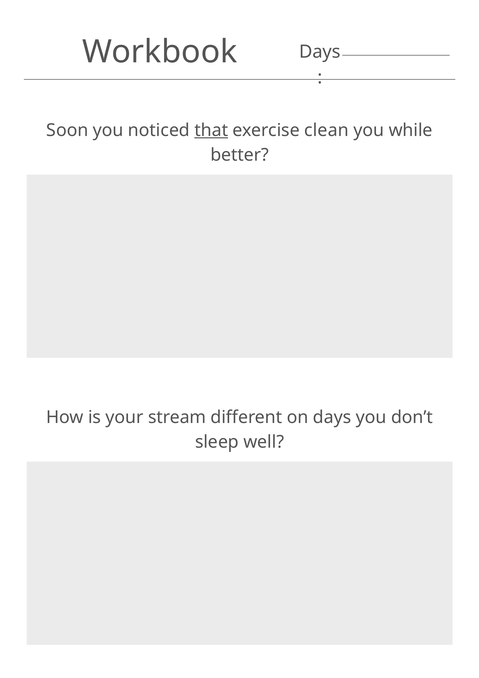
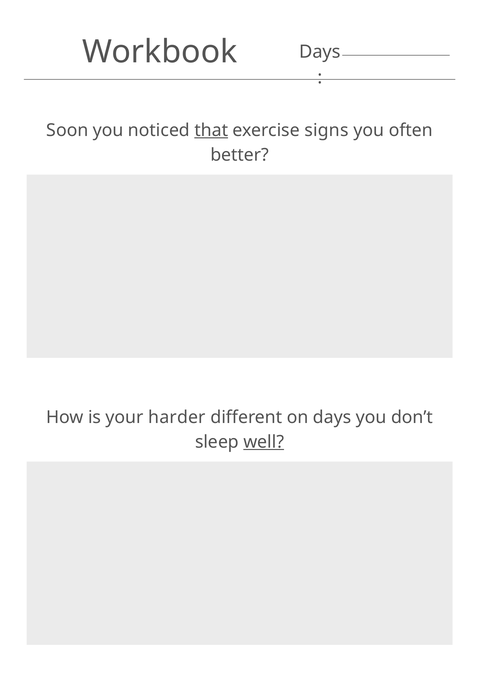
clean: clean -> signs
while: while -> often
stream: stream -> harder
well underline: none -> present
